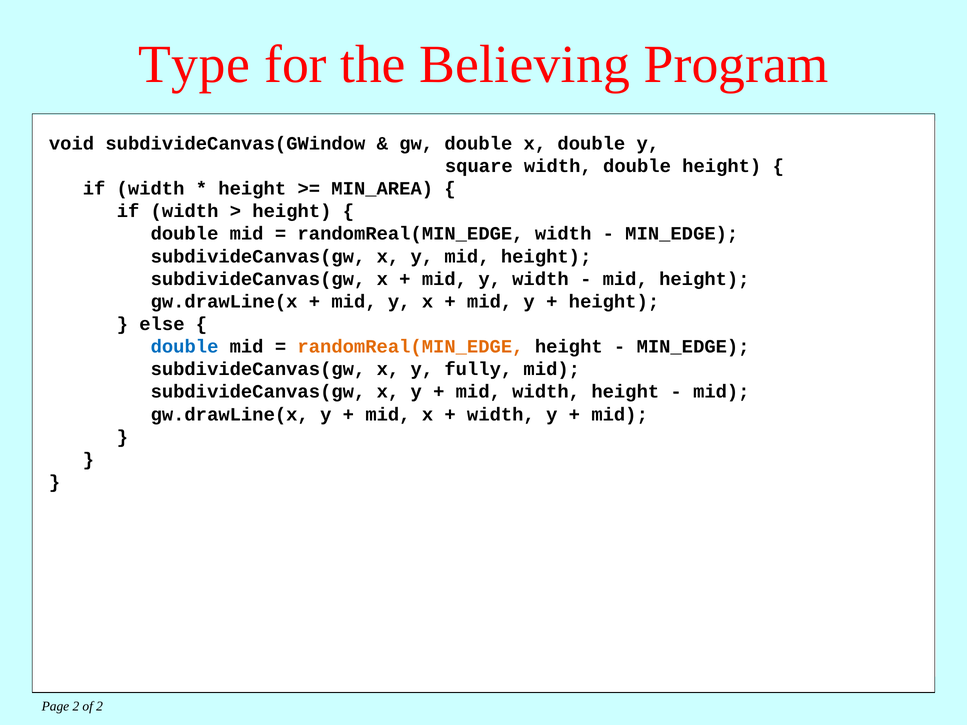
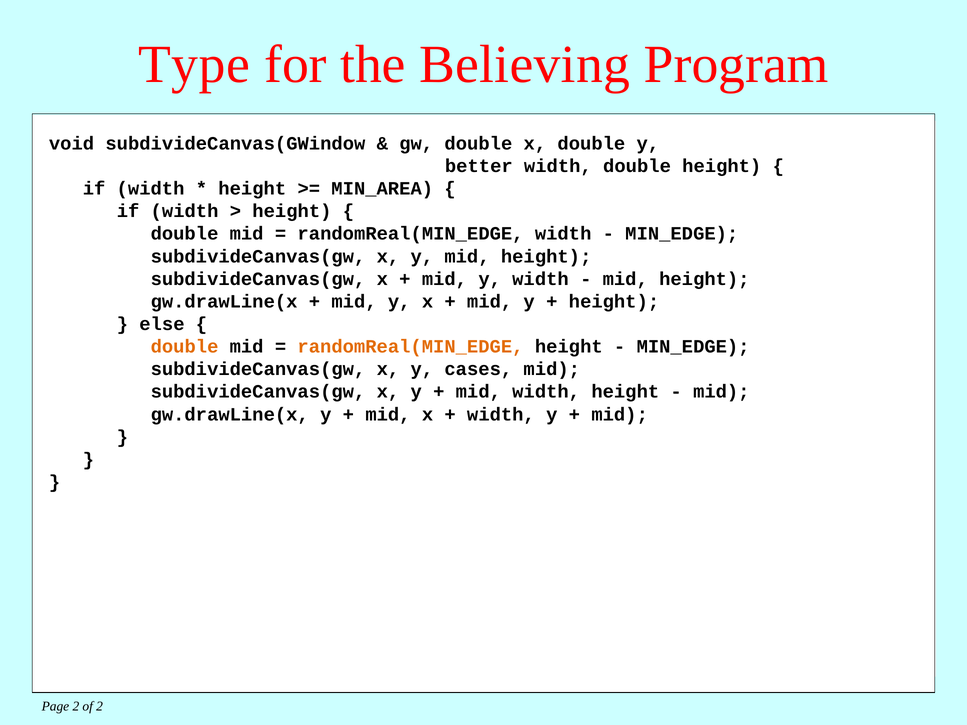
square at (479, 166): square -> better
double at (185, 347) colour: blue -> orange
fully: fully -> cases
